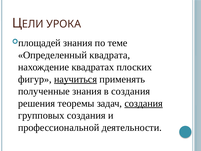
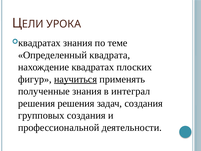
площадей at (39, 43): площадей -> квадратах
в создания: создания -> интеграл
решения теоремы: теоремы -> решения
создания at (144, 103) underline: present -> none
